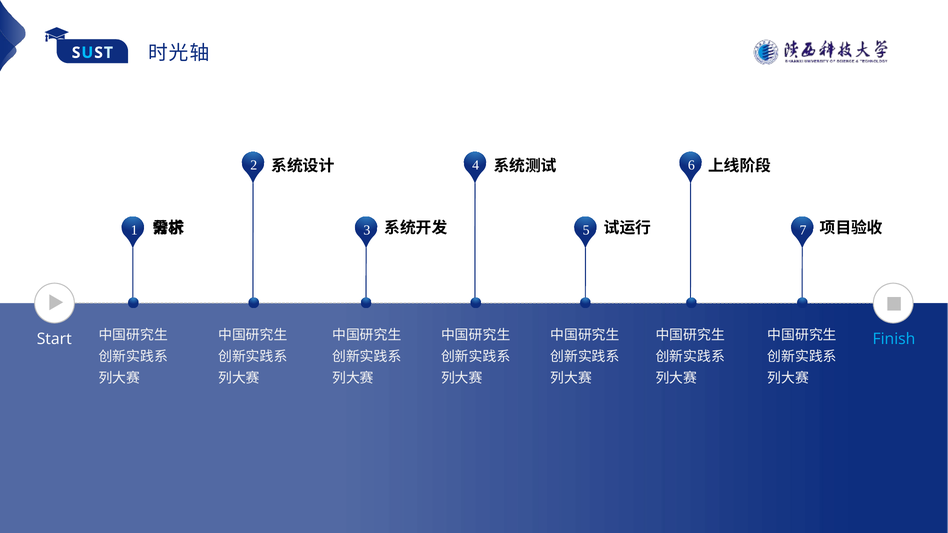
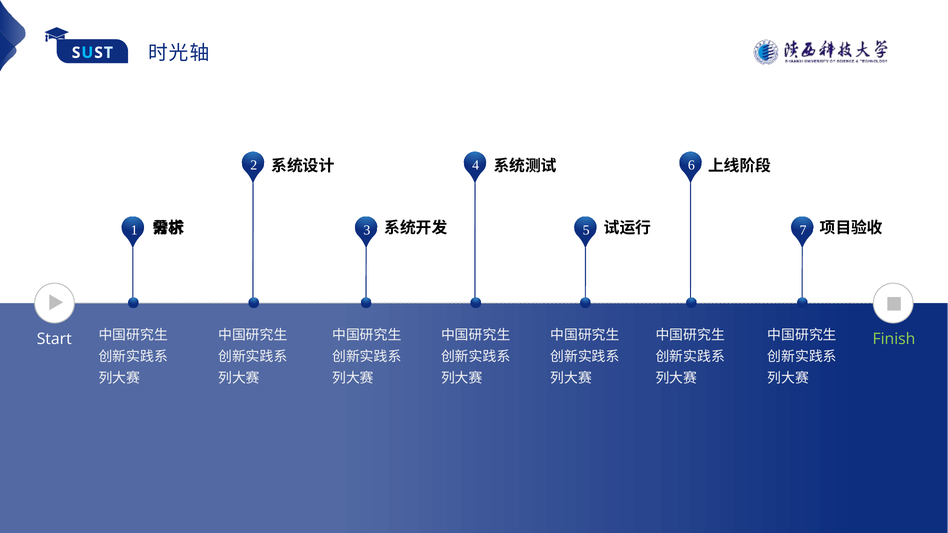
Finish colour: light blue -> light green
